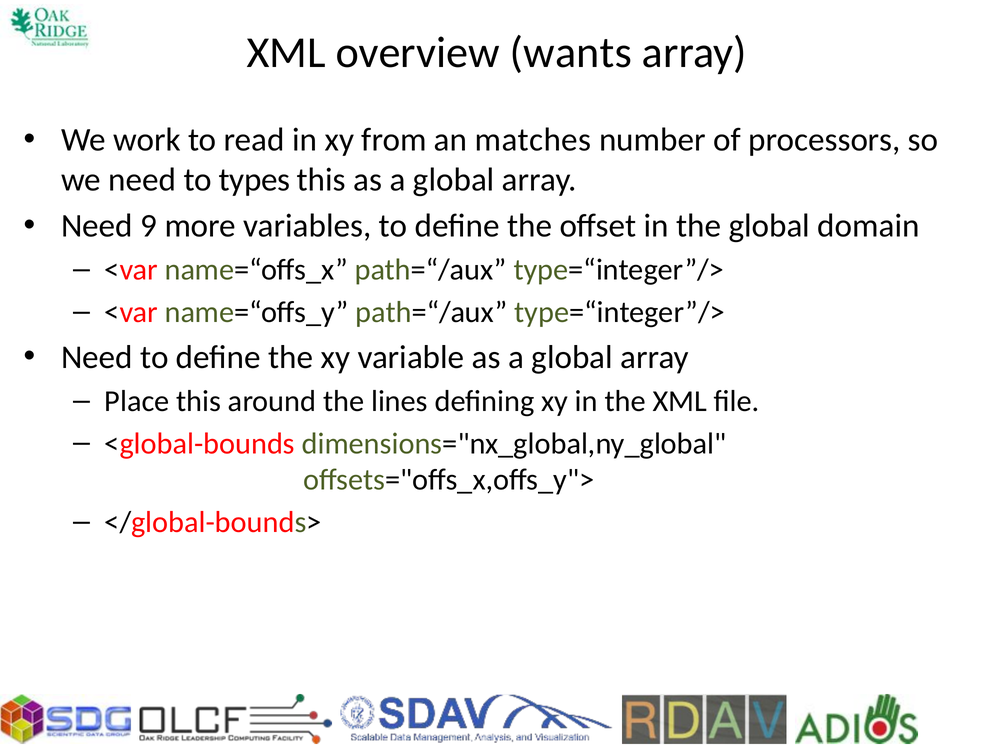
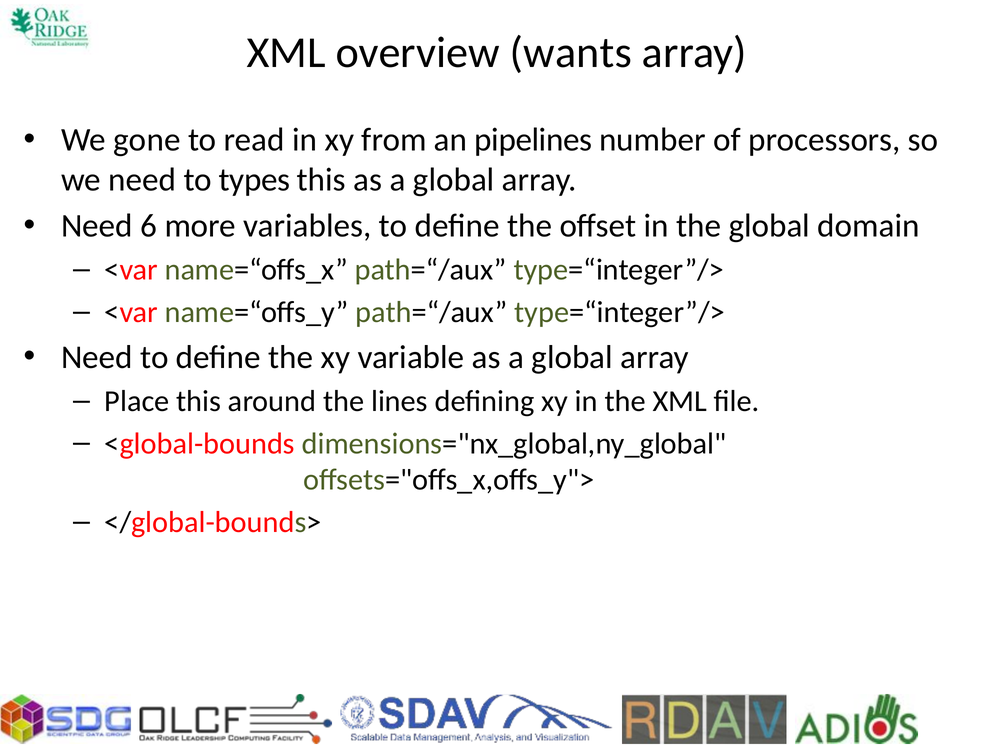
work: work -> gone
matches: matches -> pipelines
9: 9 -> 6
